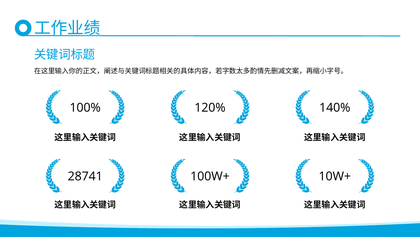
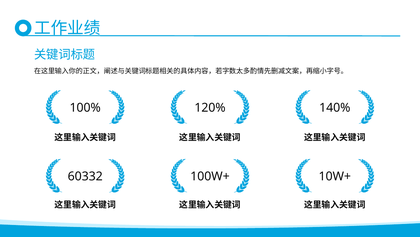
28741: 28741 -> 60332
